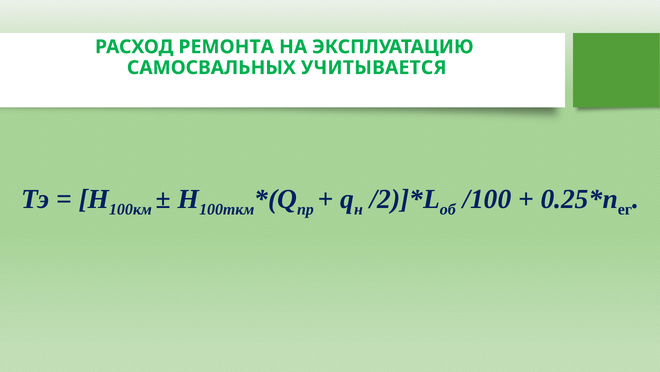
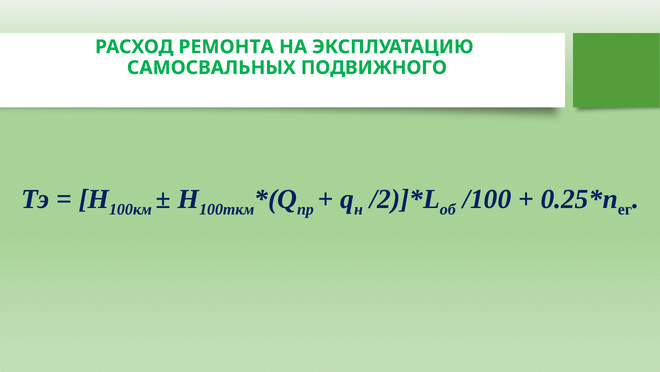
УЧИТЫВАЕТСЯ: УЧИТЫВАЕТСЯ -> ПОДВИЖНОГО
